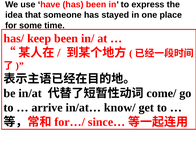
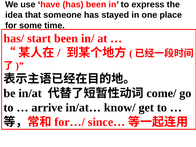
keep: keep -> start
